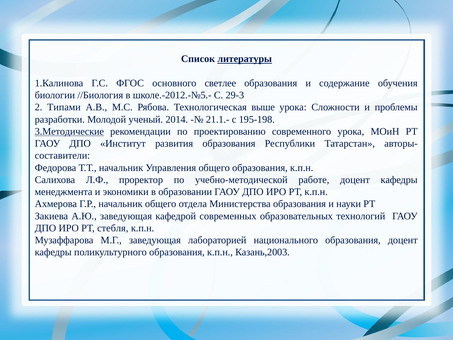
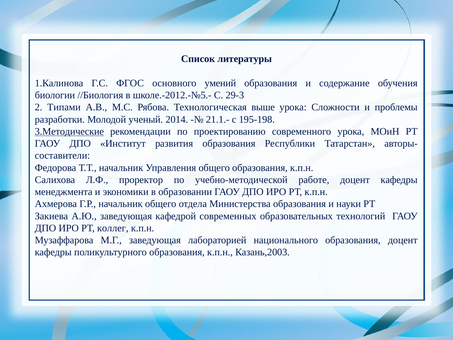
литературы underline: present -> none
светлее: светлее -> умений
стебля: стебля -> коллег
